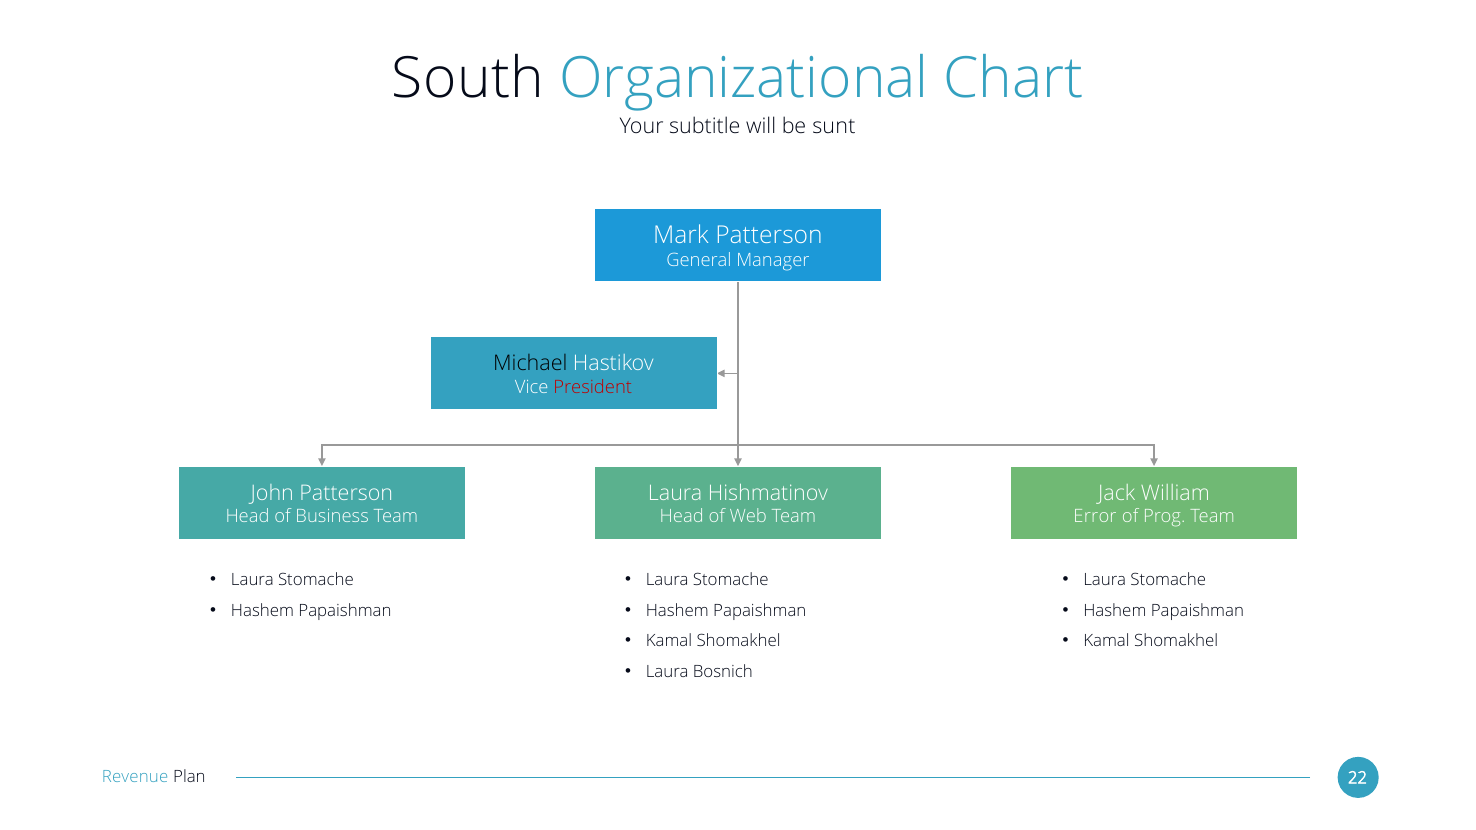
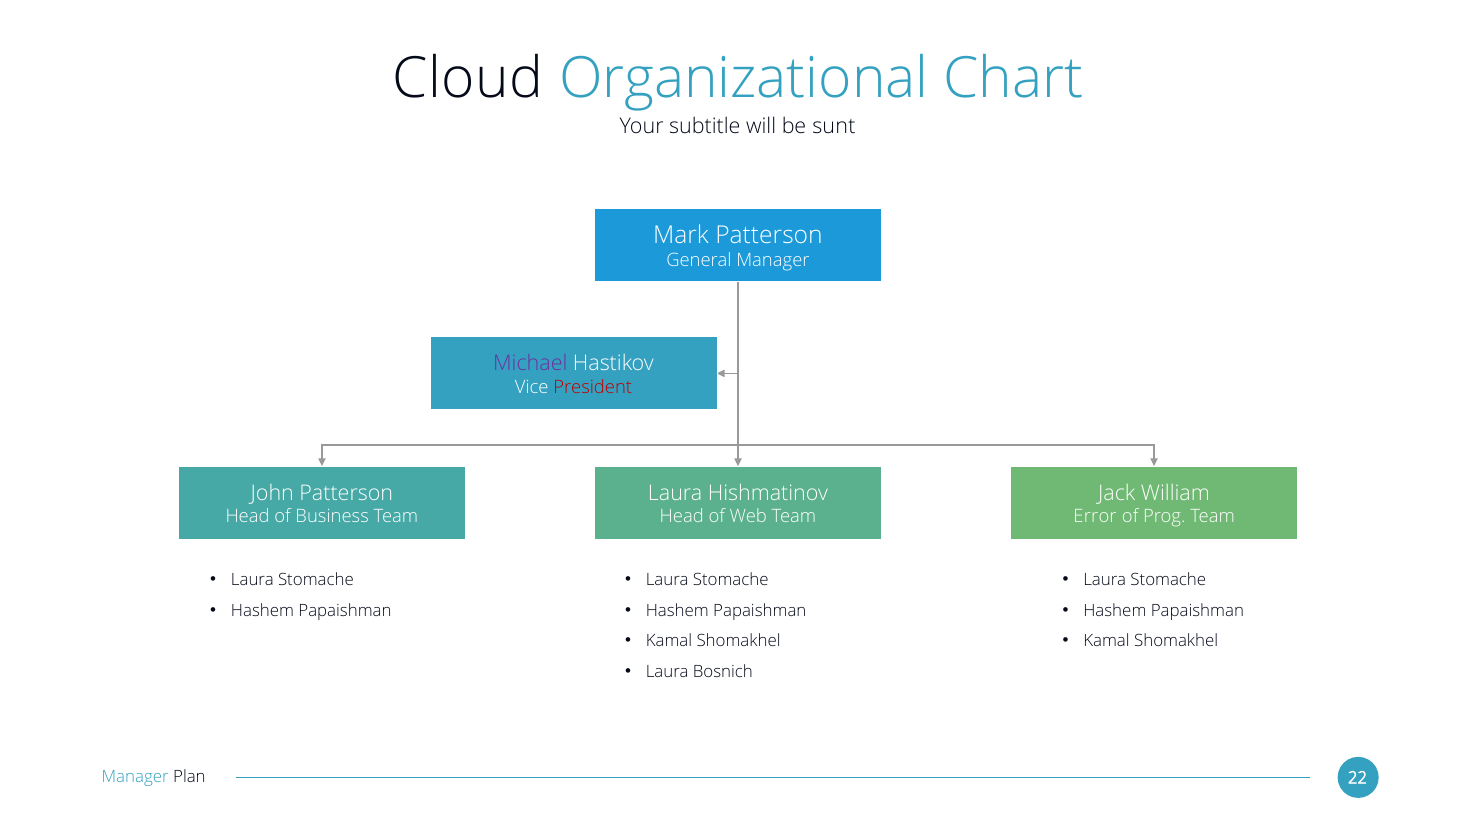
South: South -> Cloud
Michael colour: black -> purple
Revenue at (135, 777): Revenue -> Manager
